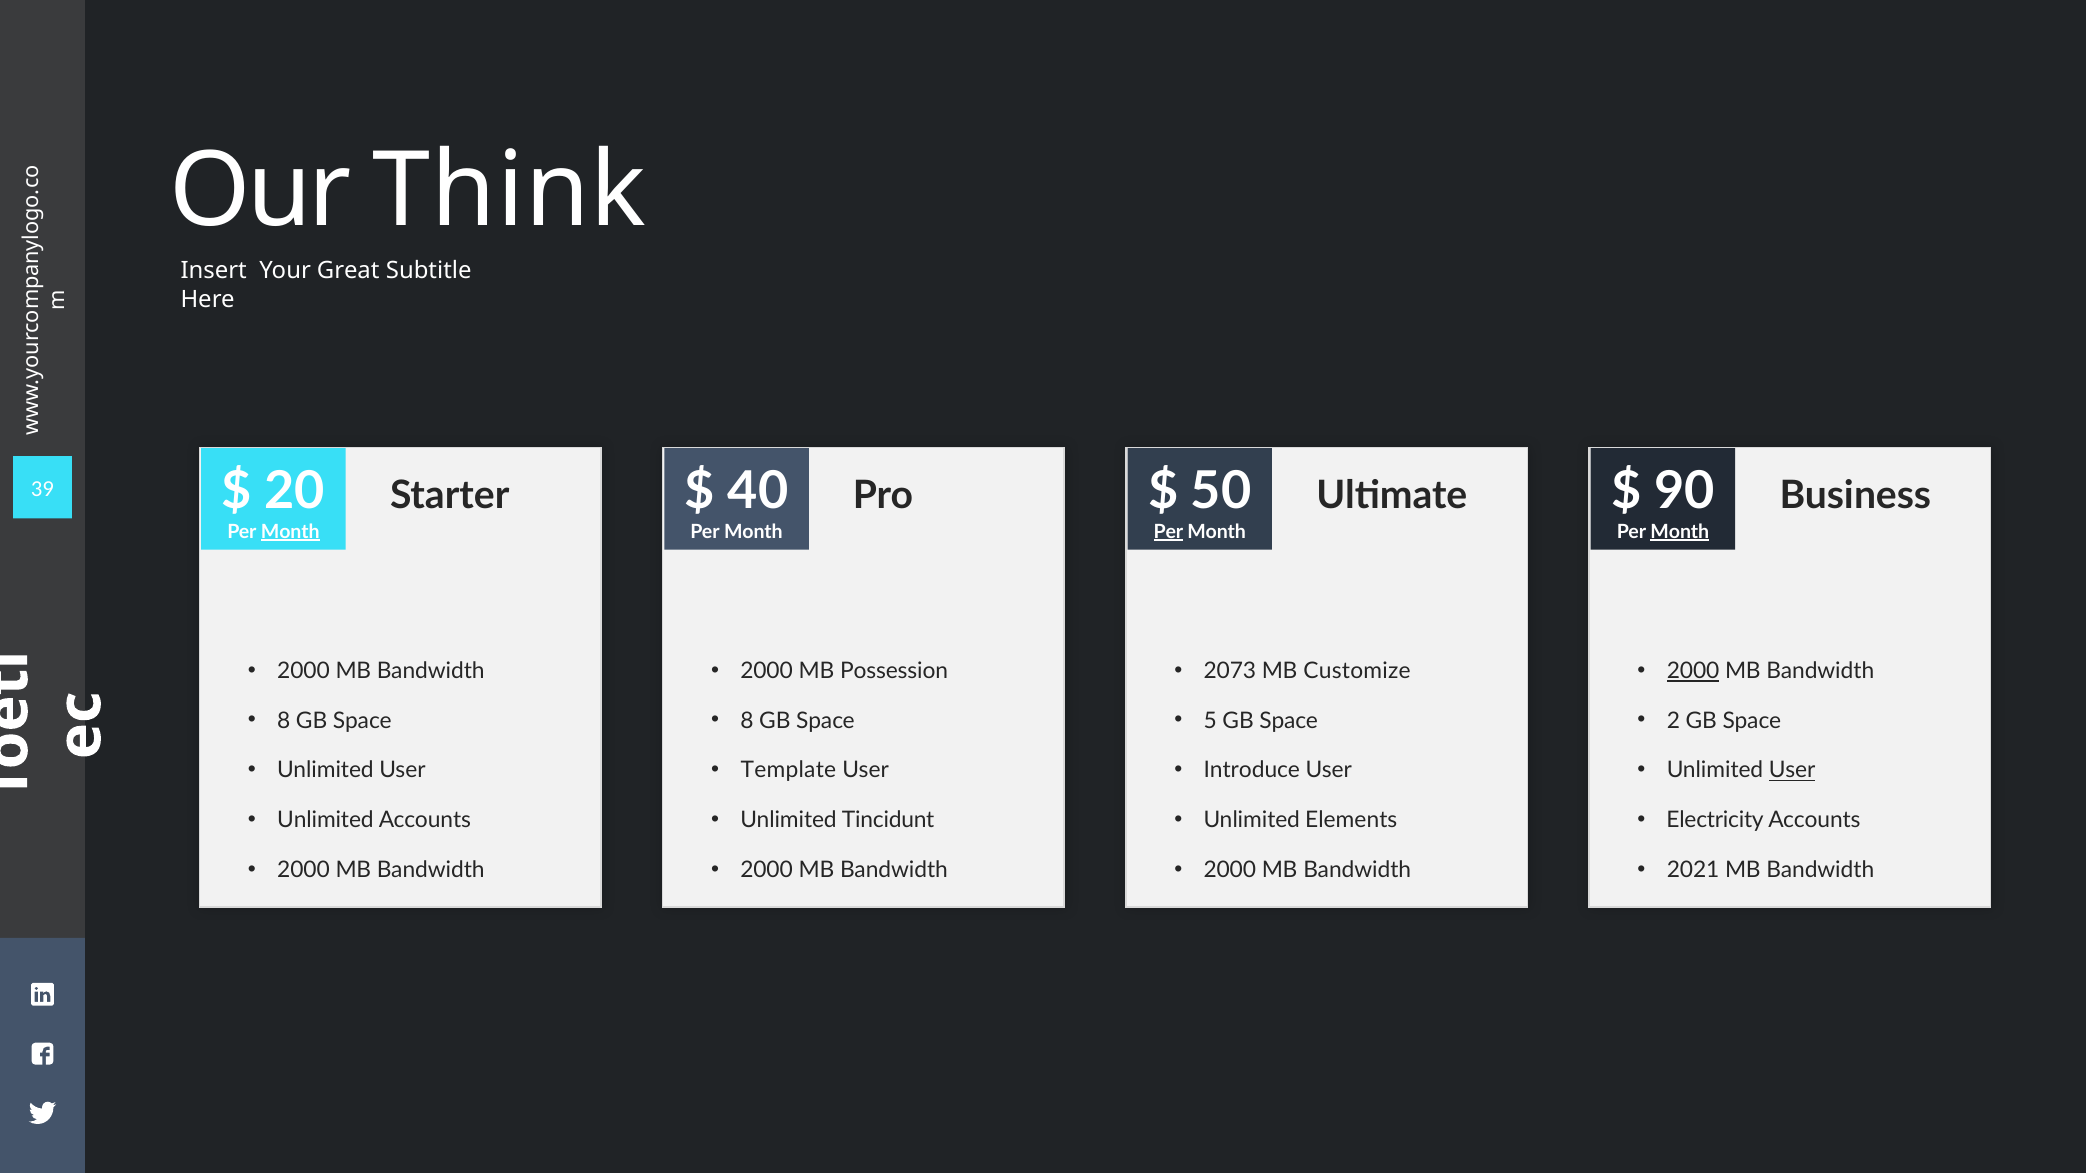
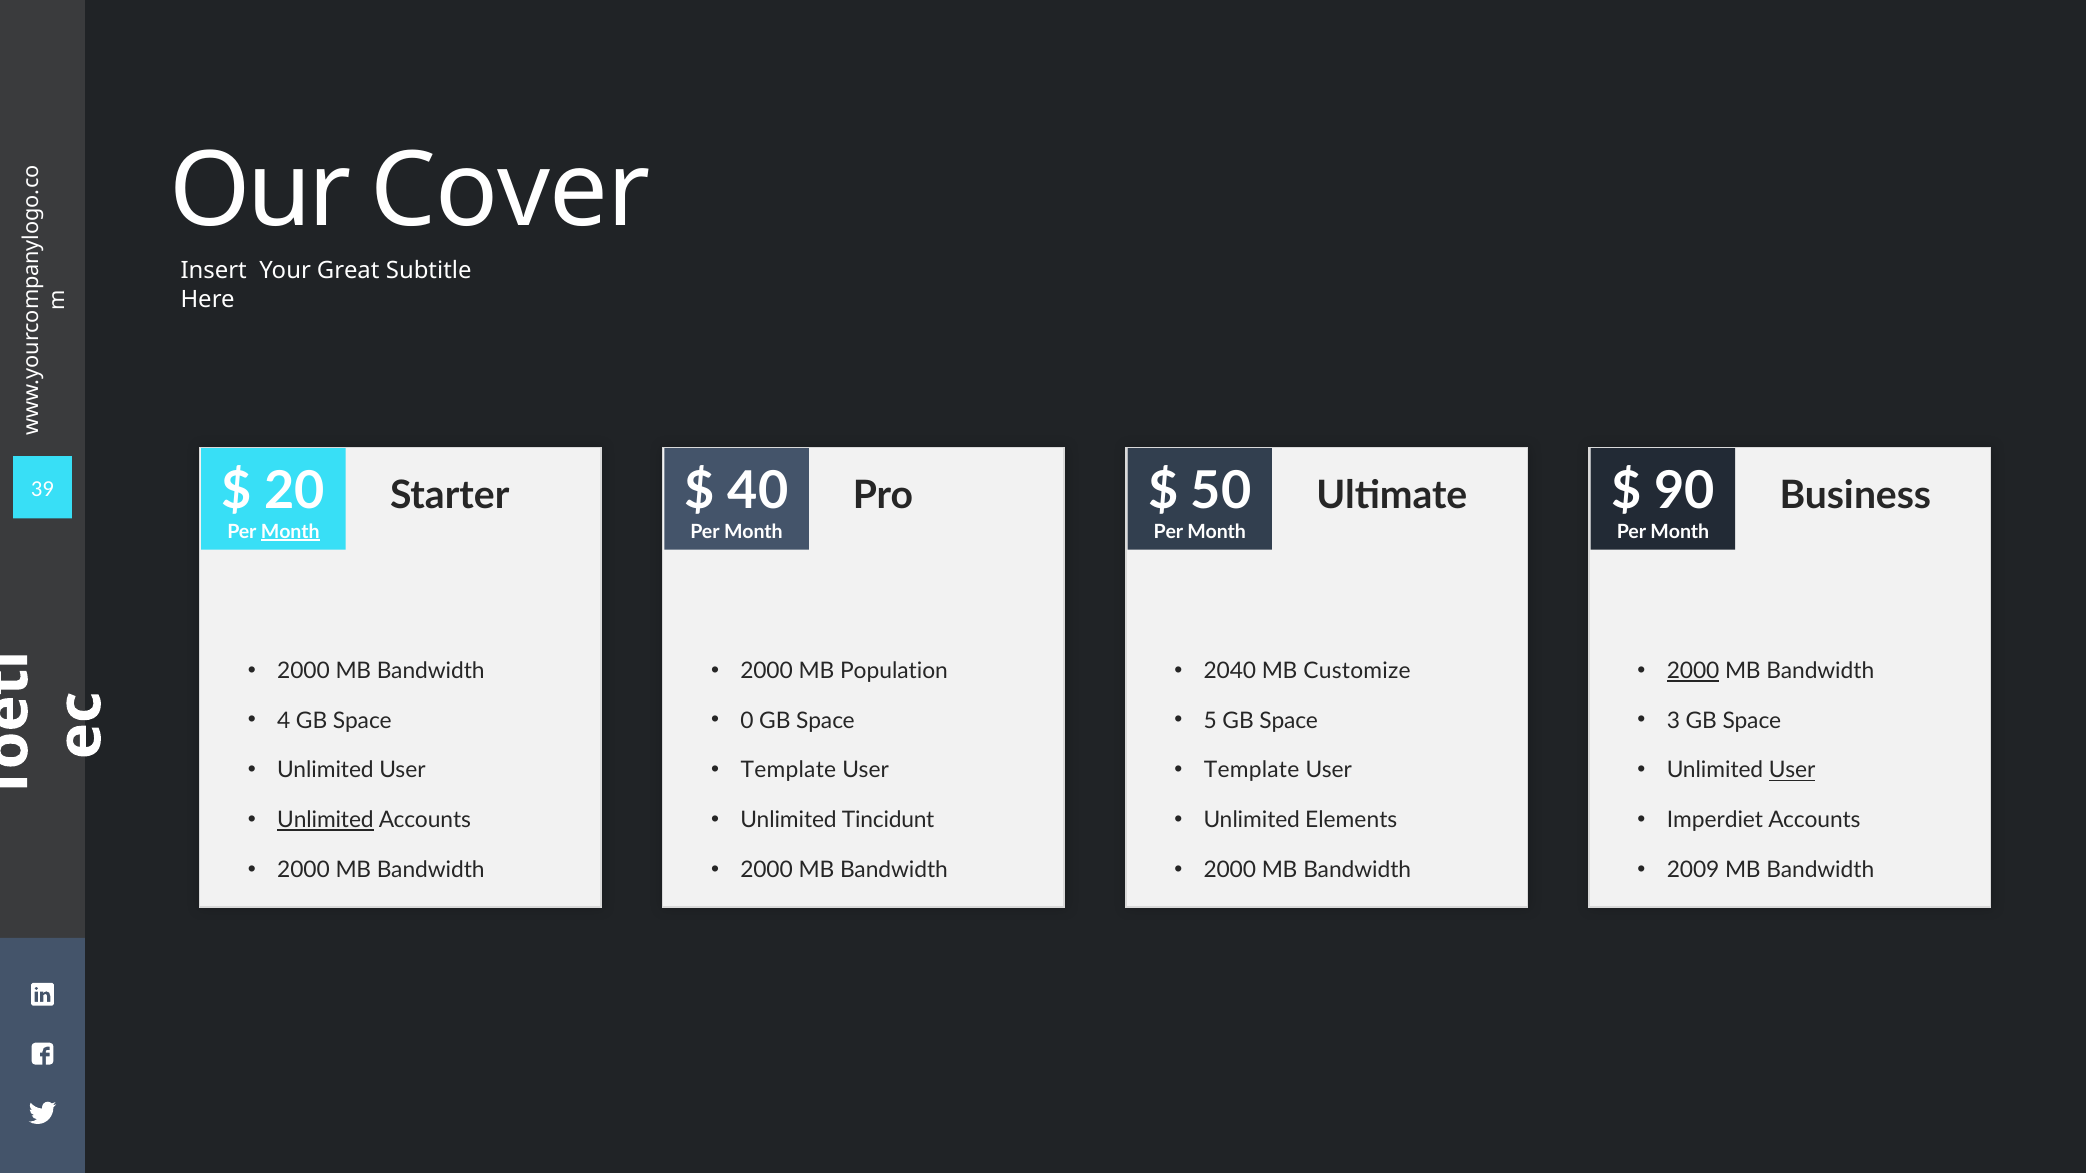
Think: Think -> Cover
Per at (1168, 532) underline: present -> none
Month at (1680, 532) underline: present -> none
Possession: Possession -> Population
2073: 2073 -> 2040
8 at (284, 721): 8 -> 4
8 at (747, 721): 8 -> 0
2: 2 -> 3
Introduce at (1252, 771): Introduce -> Template
Unlimited at (325, 820) underline: none -> present
Electricity: Electricity -> Imperdiet
2021: 2021 -> 2009
